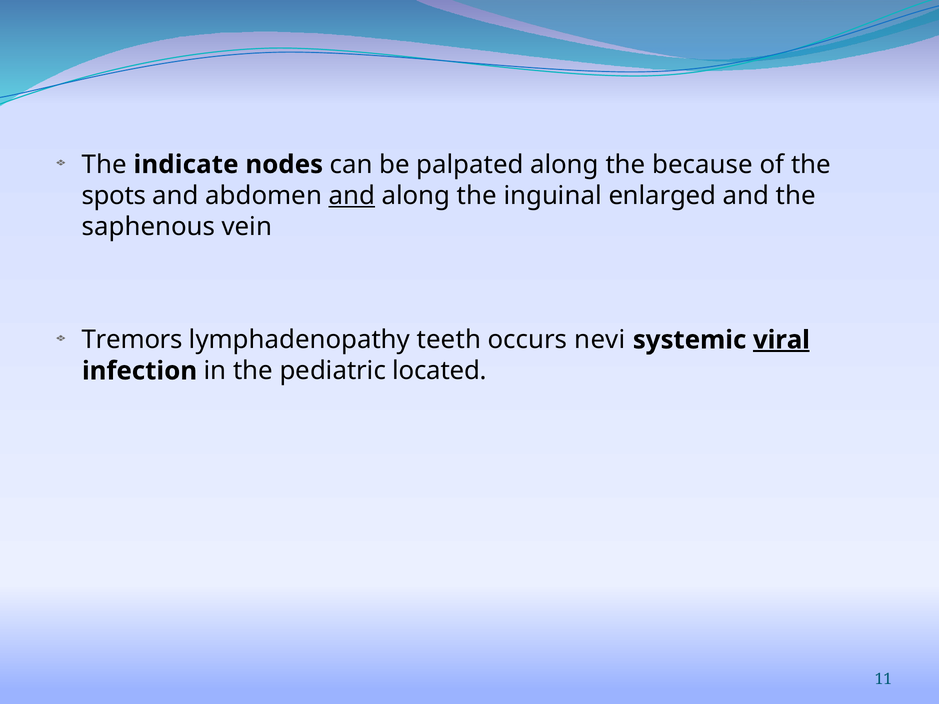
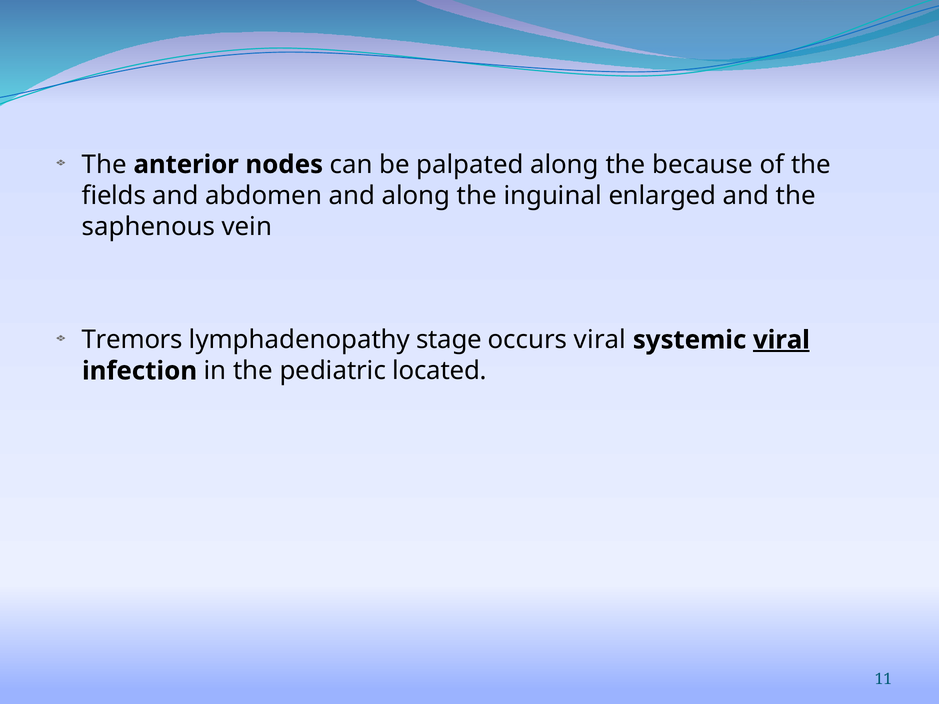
indicate: indicate -> anterior
spots: spots -> fields
and at (352, 196) underline: present -> none
teeth: teeth -> stage
occurs nevi: nevi -> viral
